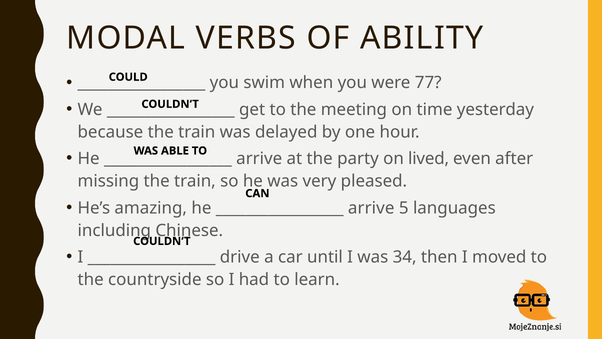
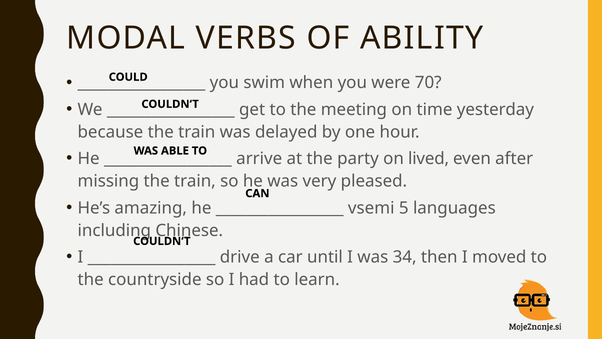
77: 77 -> 70
arrive at (371, 208): arrive -> vsemi
